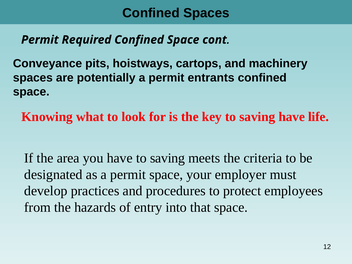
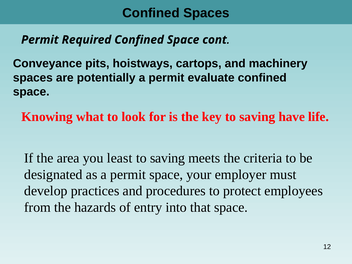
entrants: entrants -> evaluate
you have: have -> least
